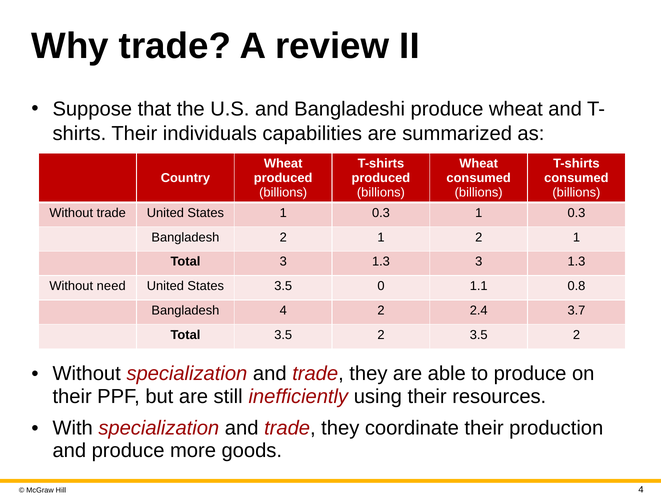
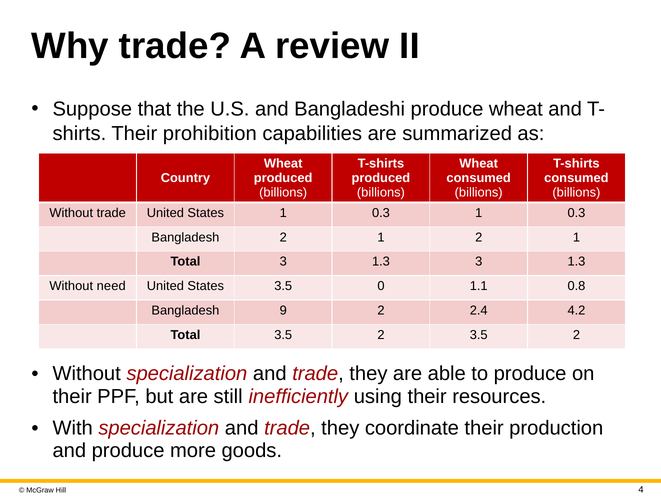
individuals: individuals -> prohibition
Bangladesh 4: 4 -> 9
3.7: 3.7 -> 4.2
